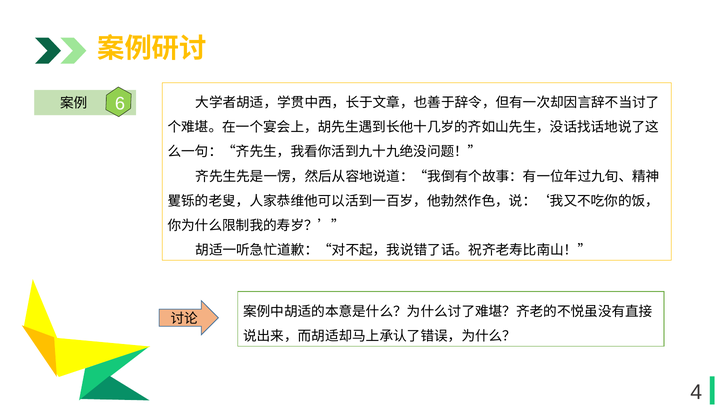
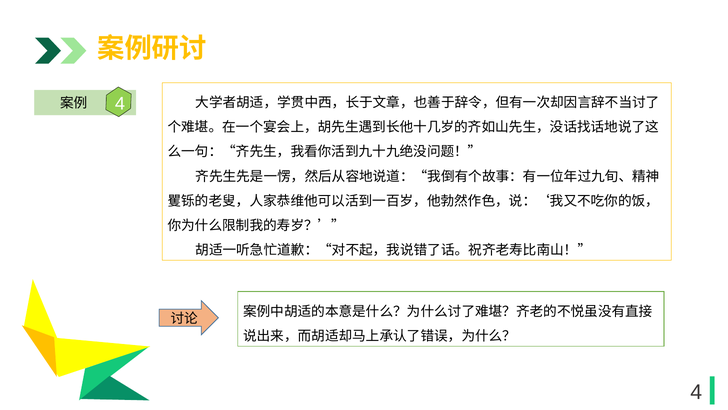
6 at (120, 104): 6 -> 4
